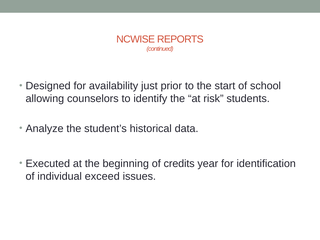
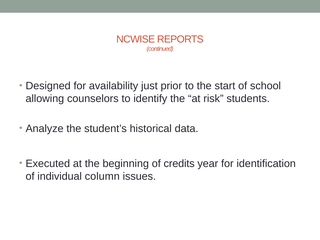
exceed: exceed -> column
